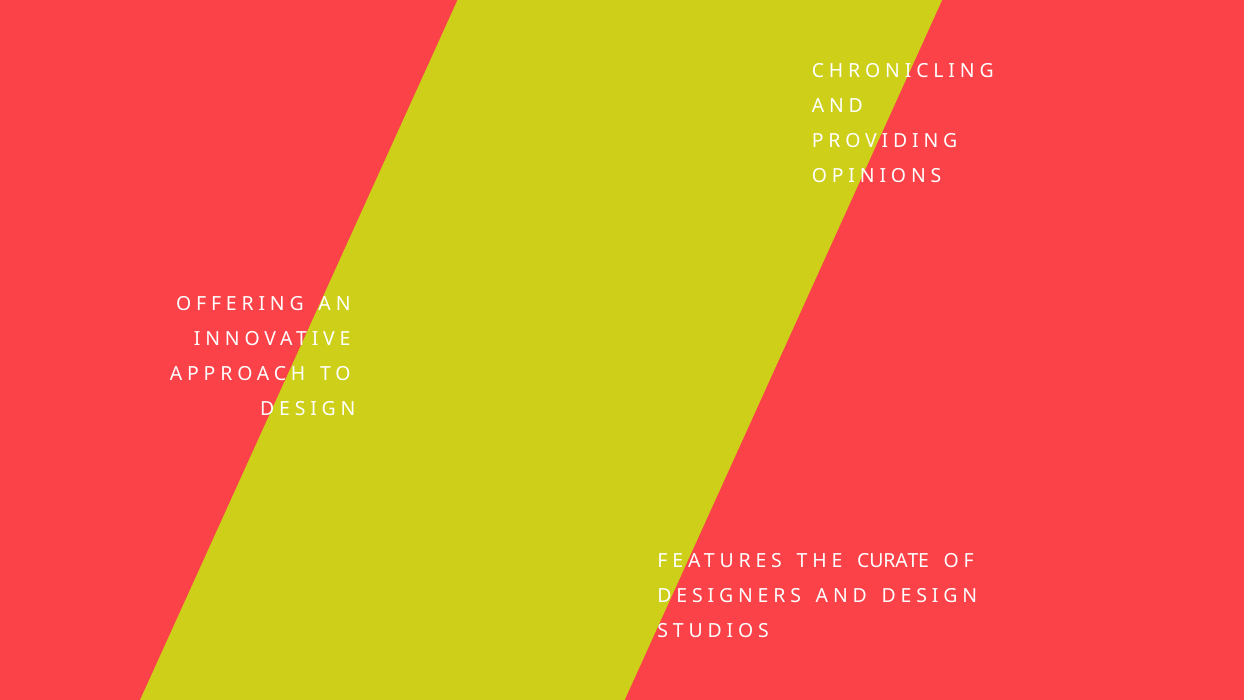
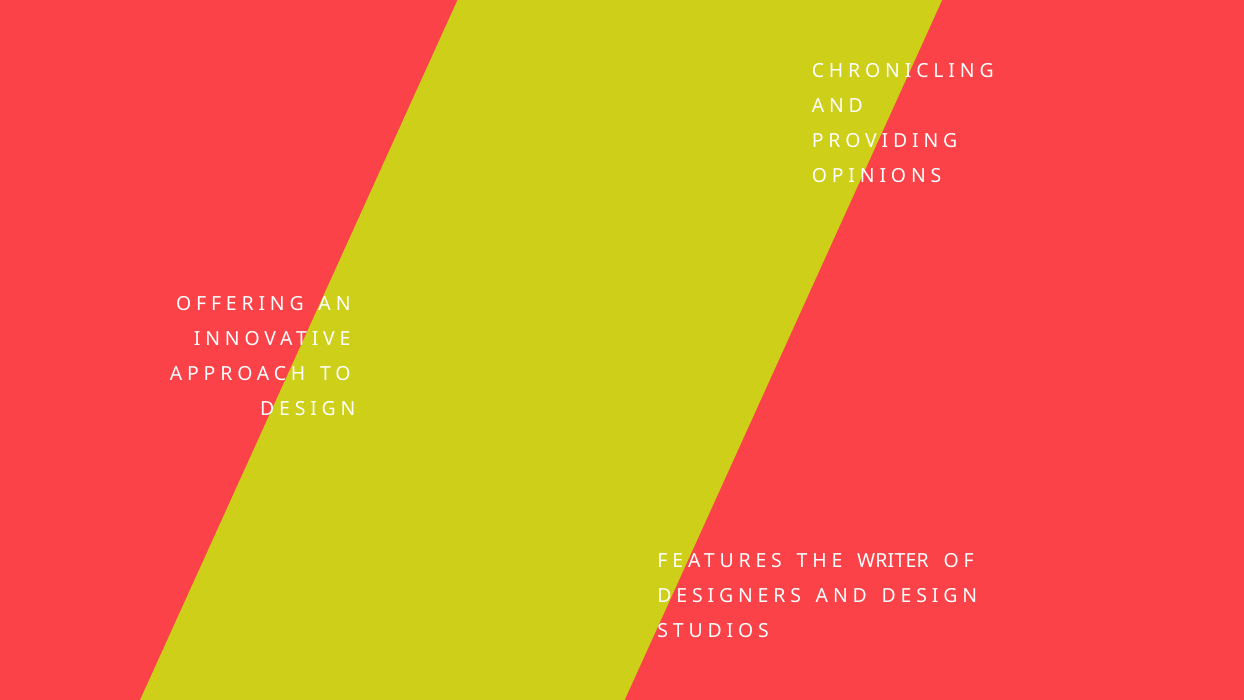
CURATE: CURATE -> WRITER
